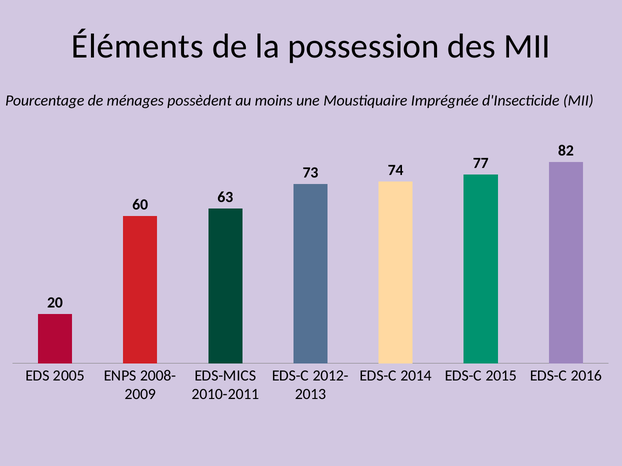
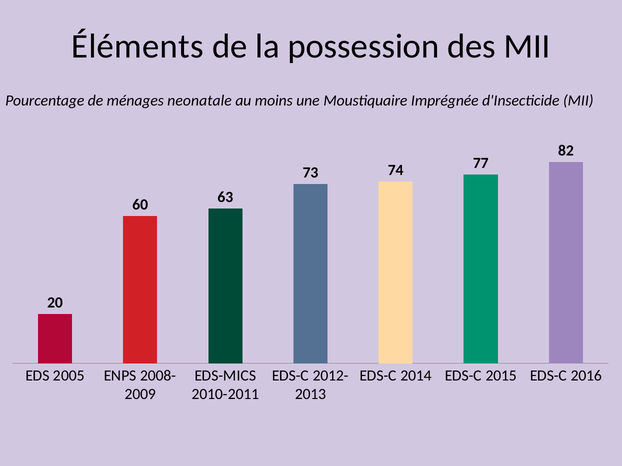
possèdent: possèdent -> neonatale
